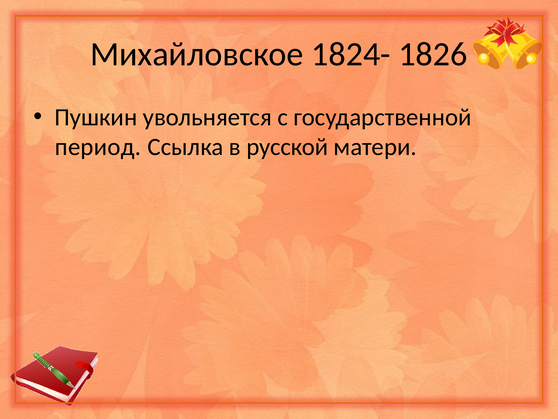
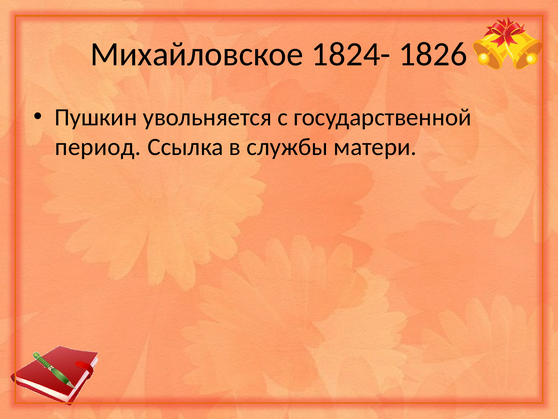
русской: русской -> службы
